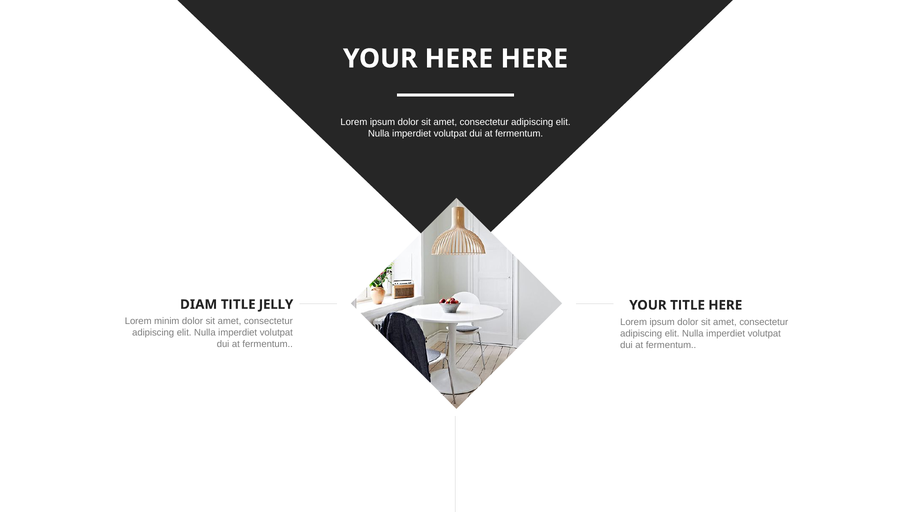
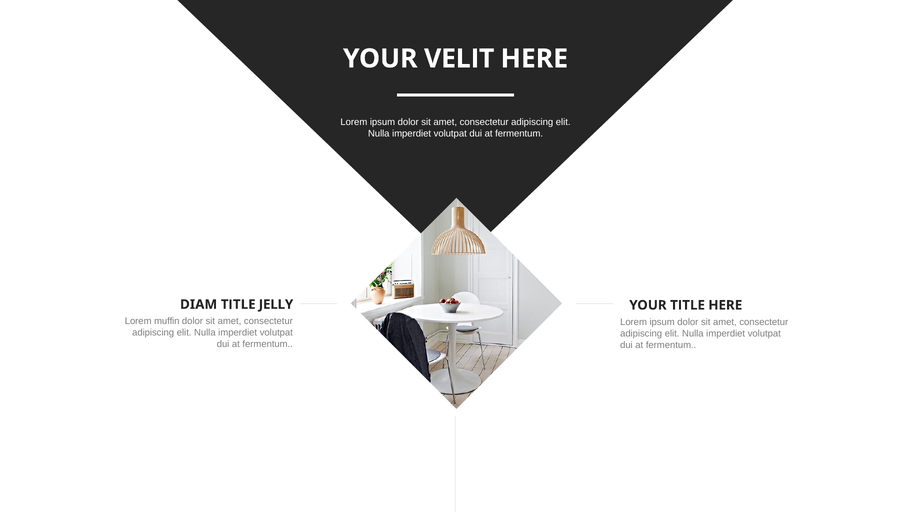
YOUR HERE: HERE -> VELIT
minim: minim -> muffin
